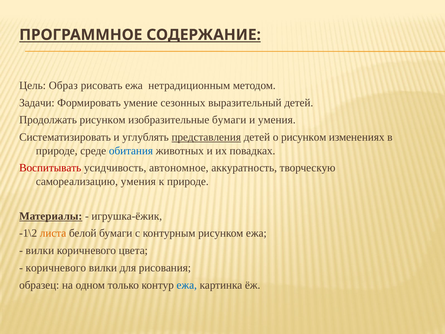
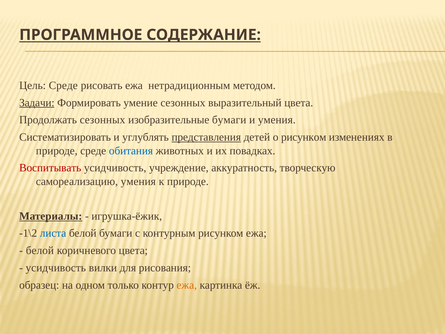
Цель Образ: Образ -> Среде
Задачи underline: none -> present
выразительный детей: детей -> цвета
Продолжать рисунком: рисунком -> сезонных
автономное: автономное -> учреждение
листа colour: orange -> blue
вилки at (40, 250): вилки -> белой
коричневого at (56, 268): коричневого -> усидчивость
ежа at (187, 285) colour: blue -> orange
